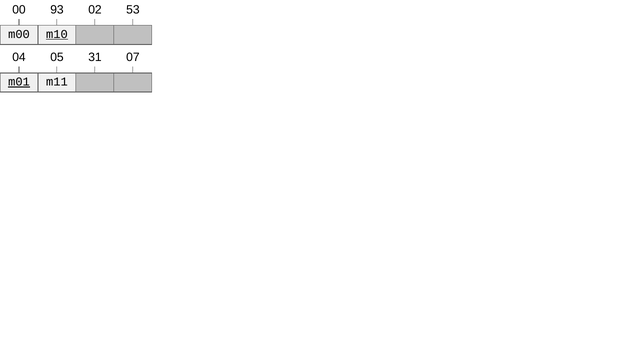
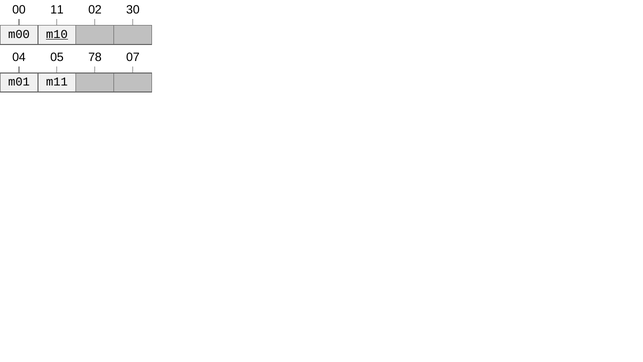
93: 93 -> 11
53: 53 -> 30
31: 31 -> 78
m01 underline: present -> none
